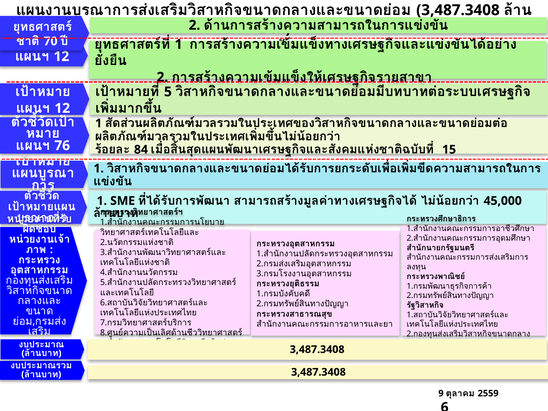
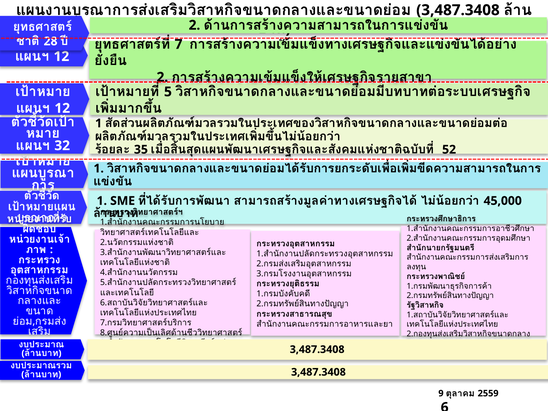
70: 70 -> 28
1 at (179, 44): 1 -> 7
76: 76 -> 32
84: 84 -> 35
15: 15 -> 52
